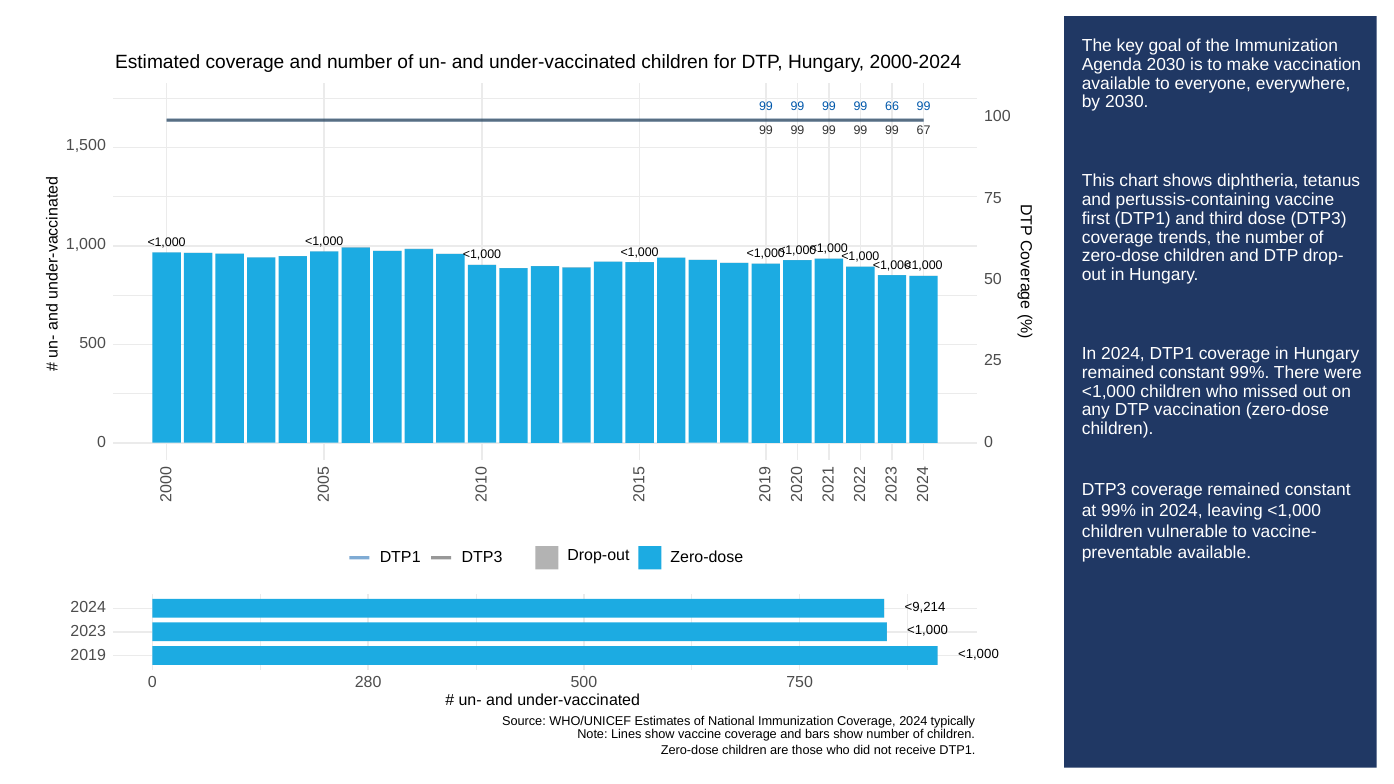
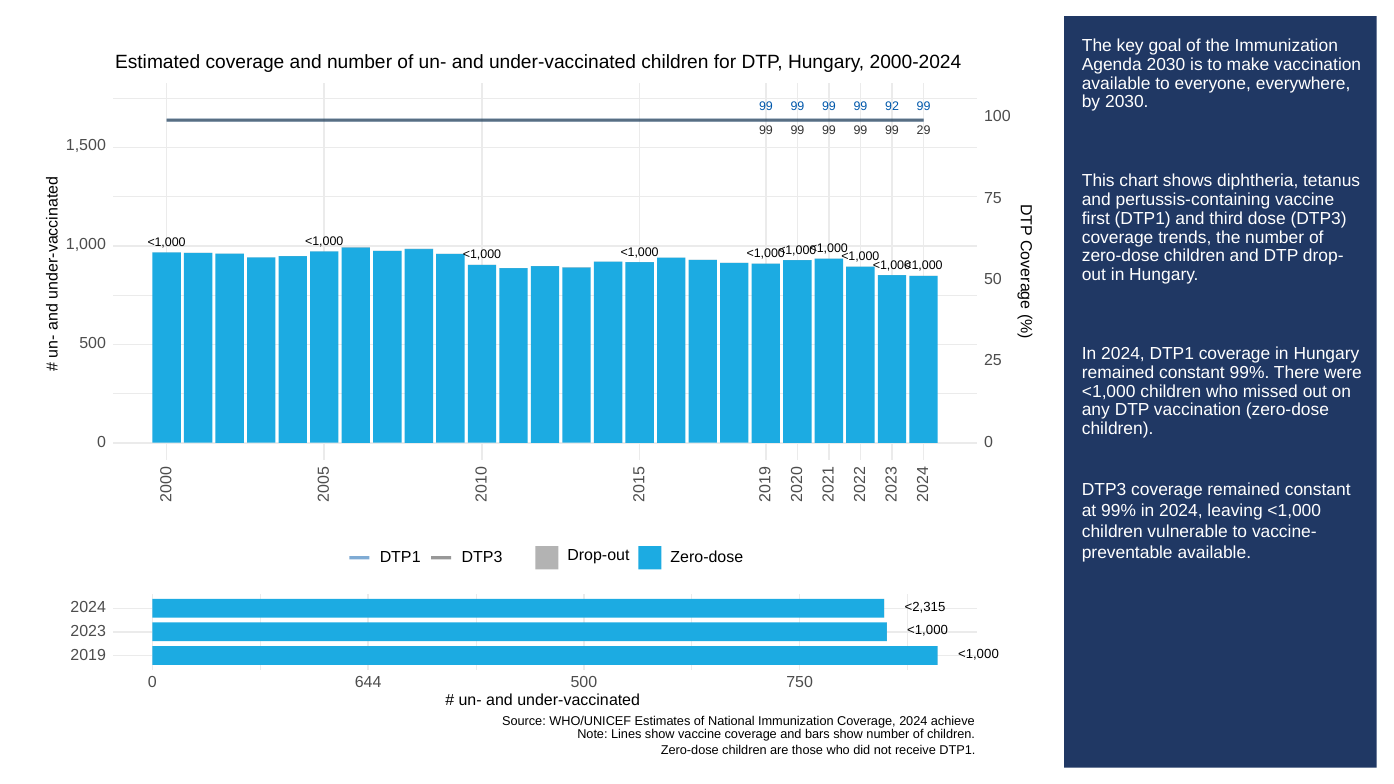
66: 66 -> 92
67: 67 -> 29
<9,214: <9,214 -> <2,315
280: 280 -> 644
typically: typically -> achieve
